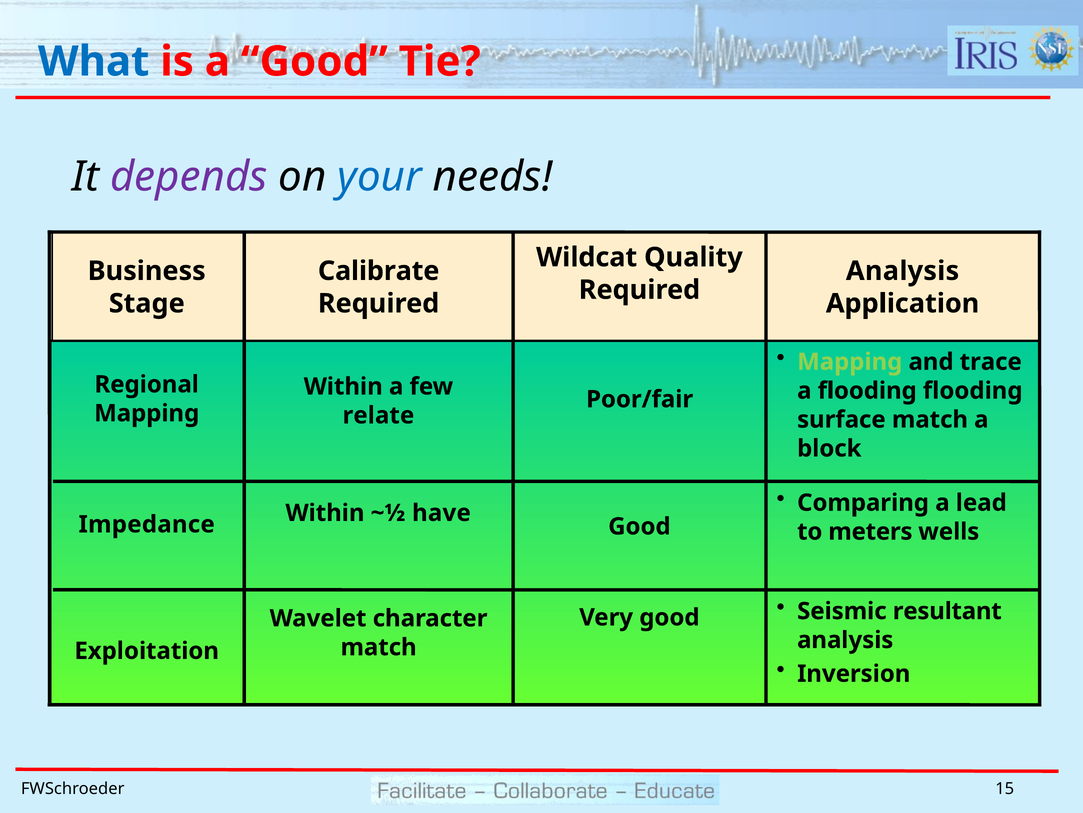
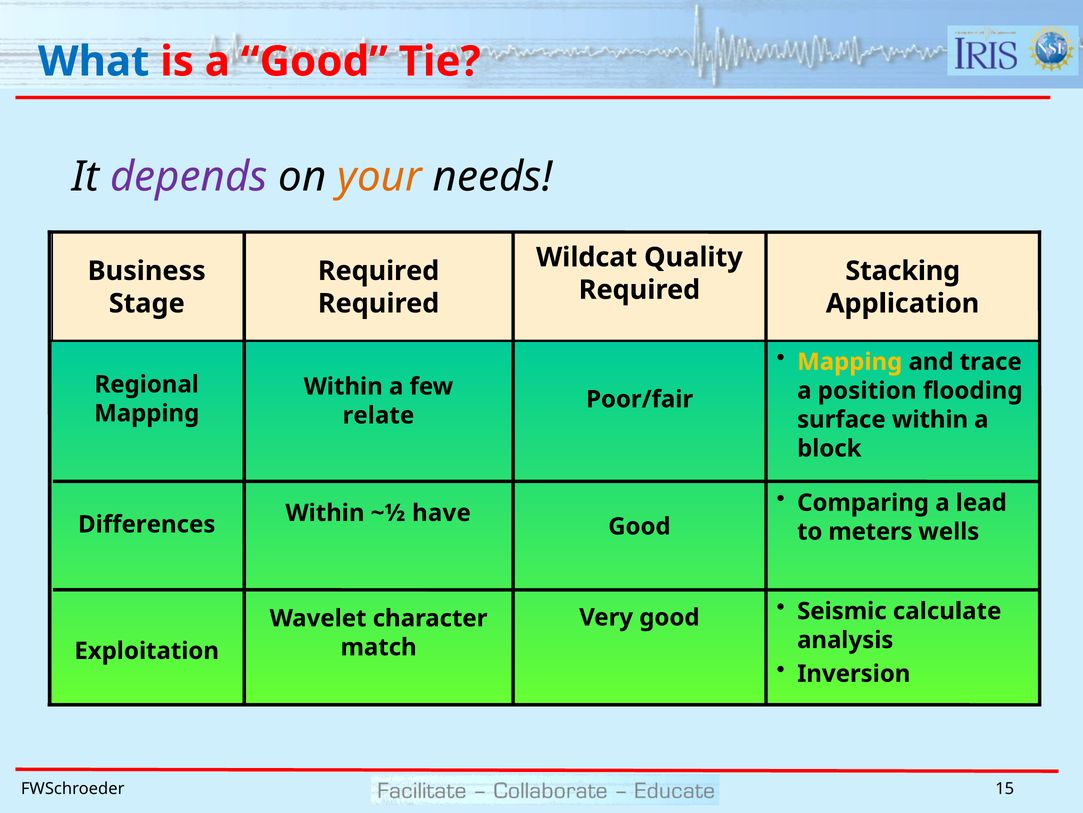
your colour: blue -> orange
Calibrate at (379, 271): Calibrate -> Required
Analysis at (903, 271): Analysis -> Stacking
Mapping at (850, 362) colour: light green -> yellow
a flooding: flooding -> position
surface match: match -> within
Impedance: Impedance -> Differences
resultant: resultant -> calculate
